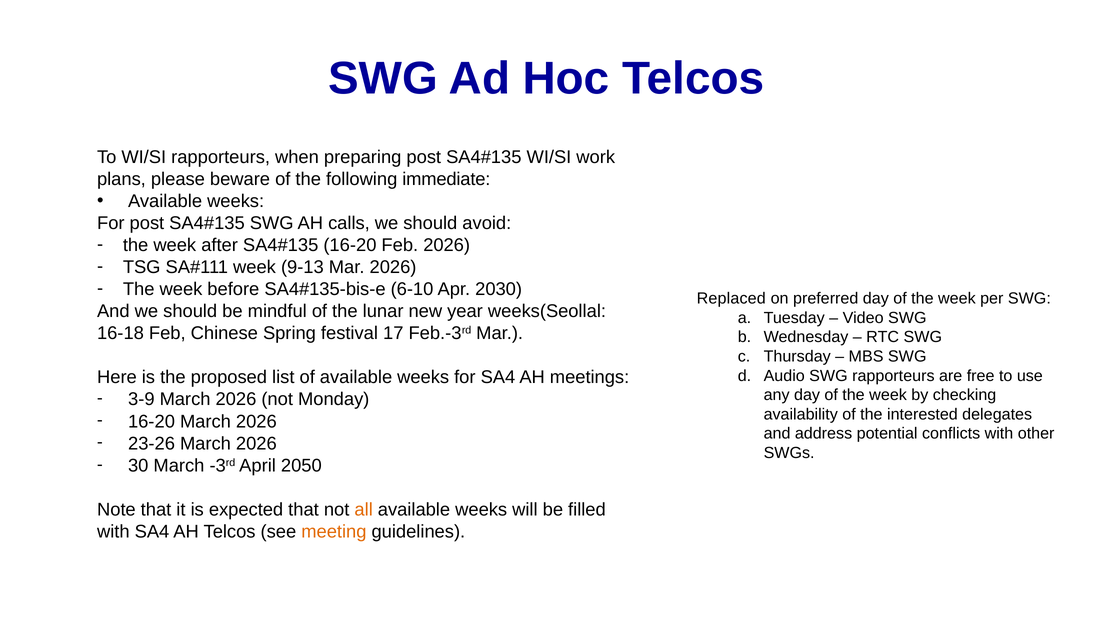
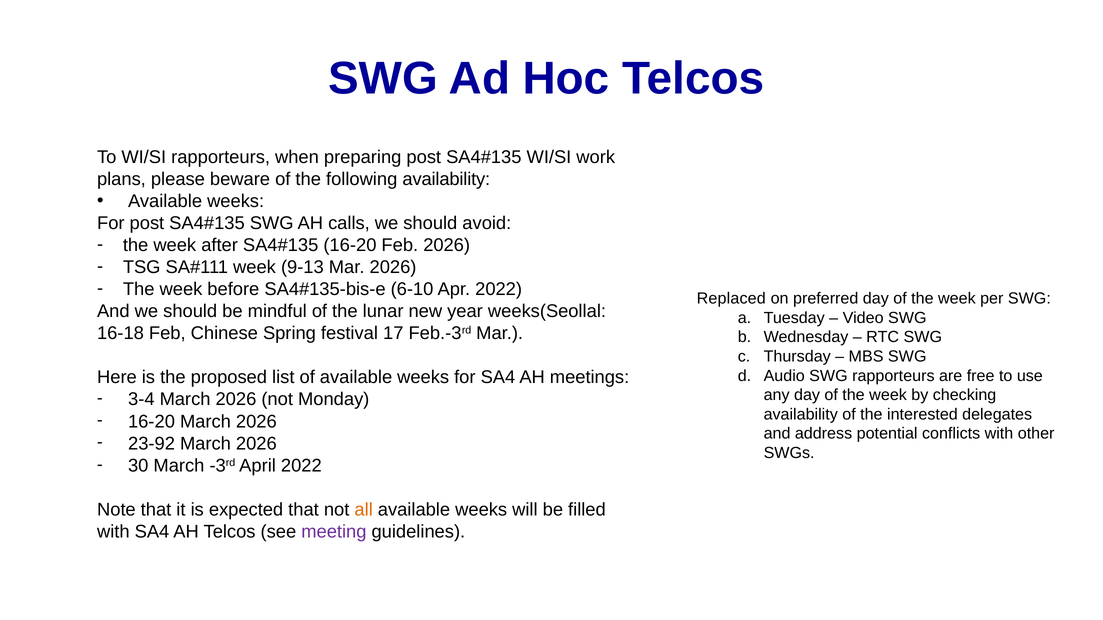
following immediate: immediate -> availability
Apr 2030: 2030 -> 2022
3-9: 3-9 -> 3-4
23-26: 23-26 -> 23-92
April 2050: 2050 -> 2022
meeting colour: orange -> purple
